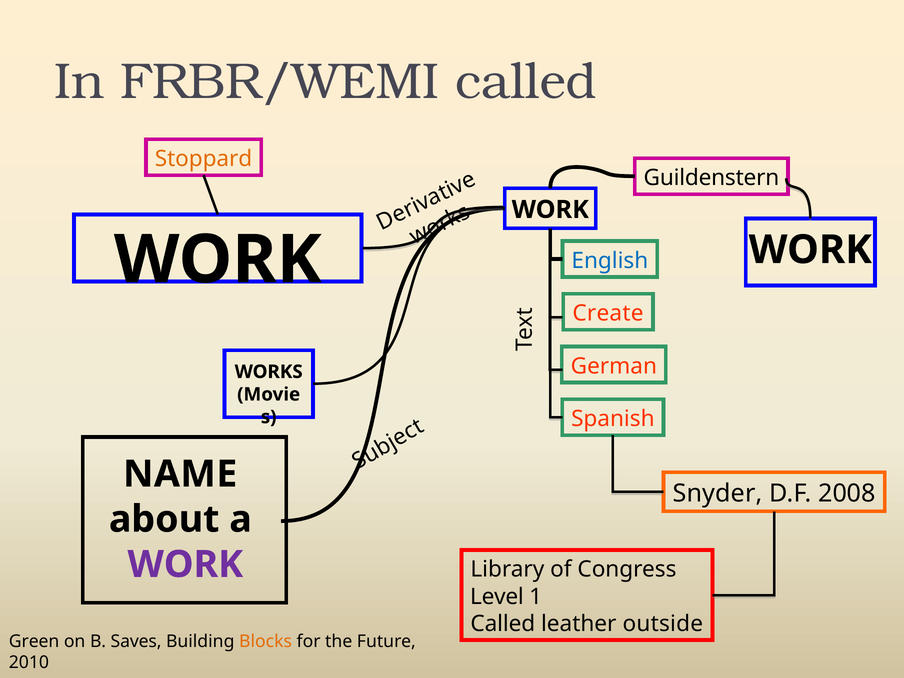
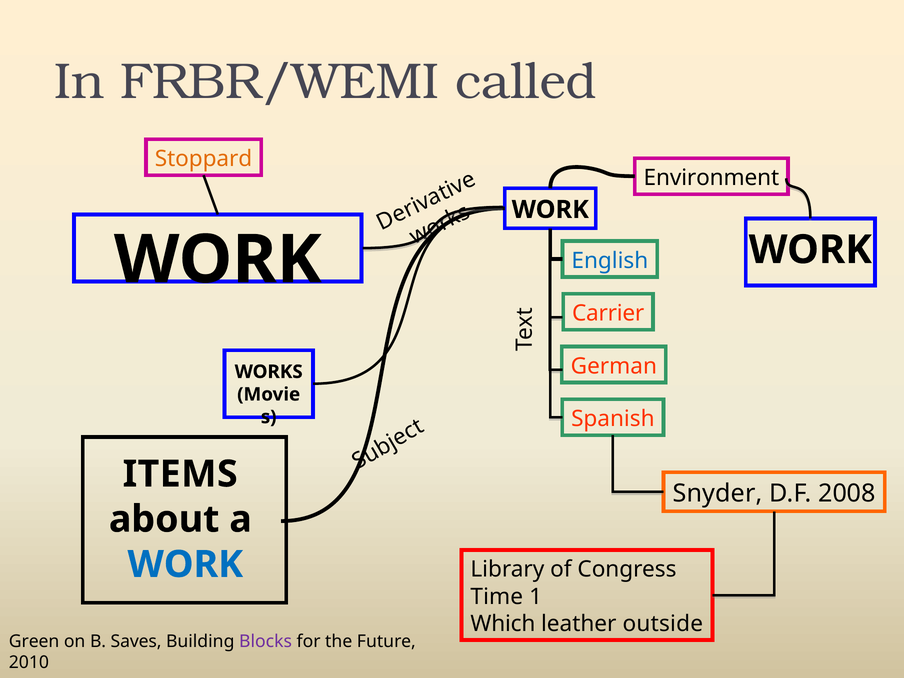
Guildenstern: Guildenstern -> Environment
Create: Create -> Carrier
NAME: NAME -> ITEMS
WORK at (185, 564) colour: purple -> blue
Level: Level -> Time
Called at (503, 624): Called -> Which
Blocks colour: orange -> purple
